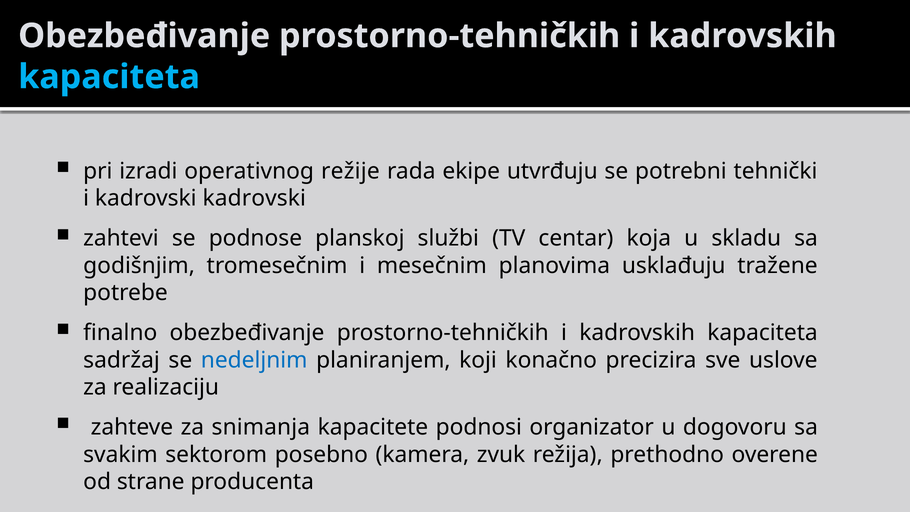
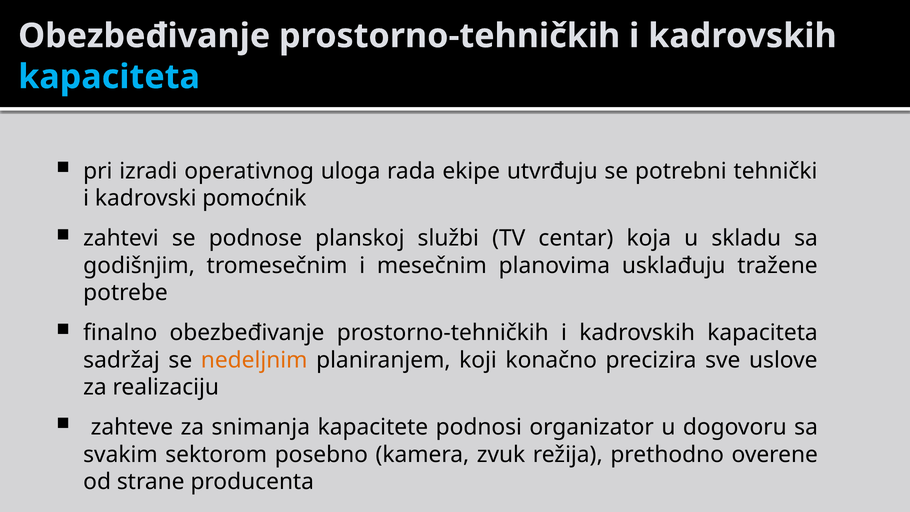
režije: režije -> uloga
kadrovski kadrovski: kadrovski -> pomoćnik
nedeljnim colour: blue -> orange
